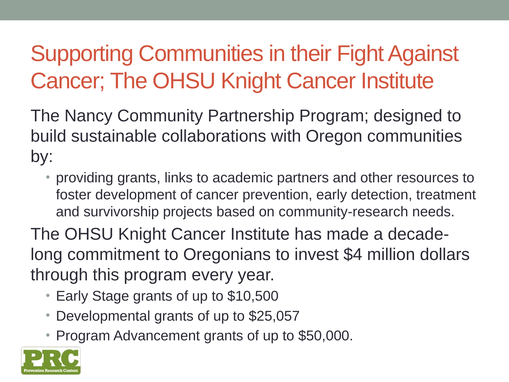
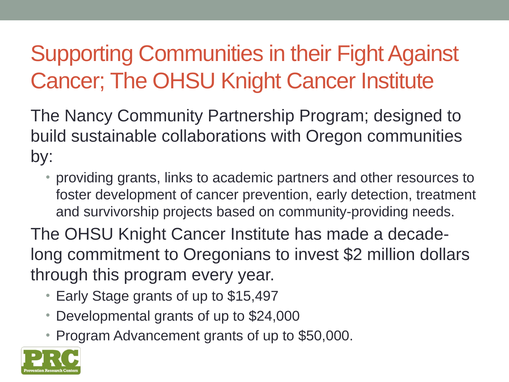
community-research: community-research -> community-providing
$4: $4 -> $2
$10,500: $10,500 -> $15,497
$25,057: $25,057 -> $24,000
